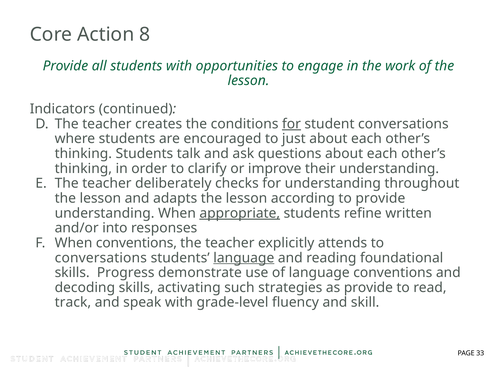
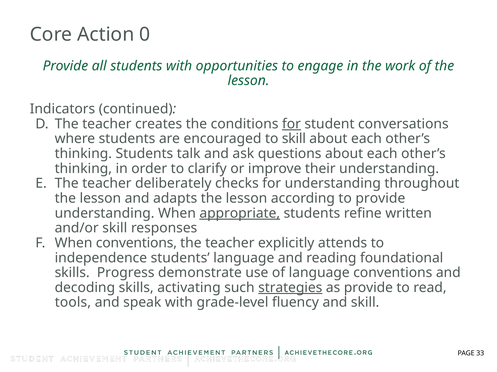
8: 8 -> 0
to just: just -> skill
and/or into: into -> skill
conversations at (101, 258): conversations -> independence
language at (244, 258) underline: present -> none
strategies underline: none -> present
track: track -> tools
